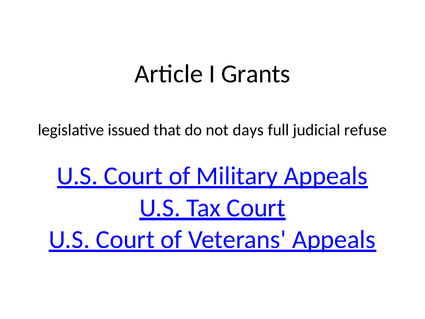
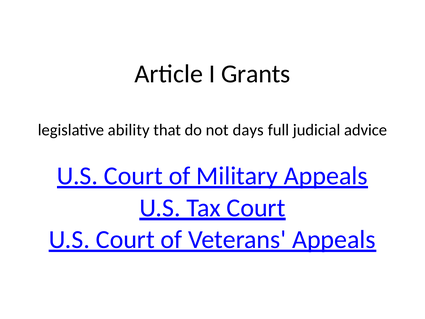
issued: issued -> ability
refuse: refuse -> advice
